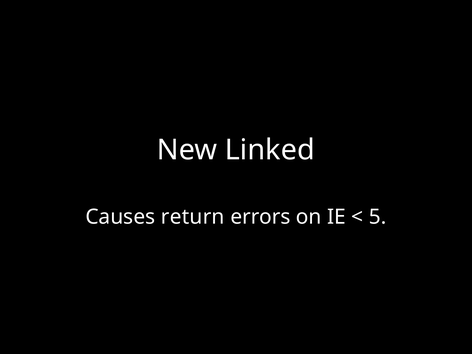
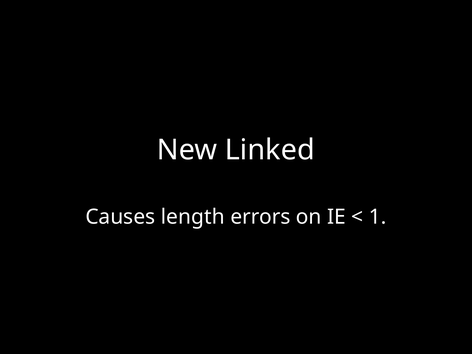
return: return -> length
5: 5 -> 1
